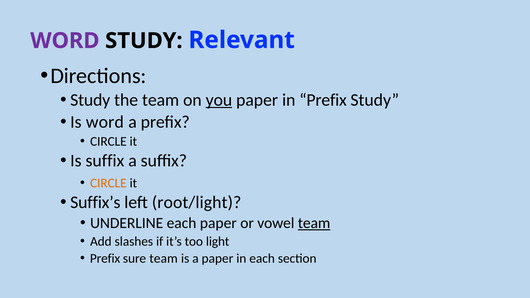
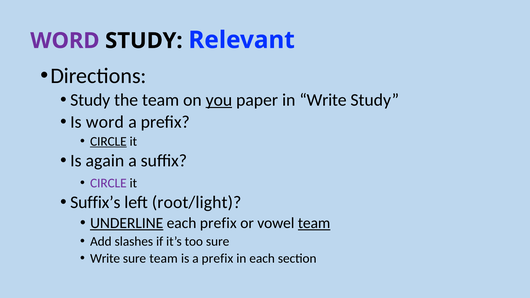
in Prefix: Prefix -> Write
CIRCLE at (108, 141) underline: none -> present
Is suffix: suffix -> again
CIRCLE at (108, 183) colour: orange -> purple
UNDERLINE underline: none -> present
each paper: paper -> prefix
too light: light -> sure
Prefix at (105, 258): Prefix -> Write
is a paper: paper -> prefix
